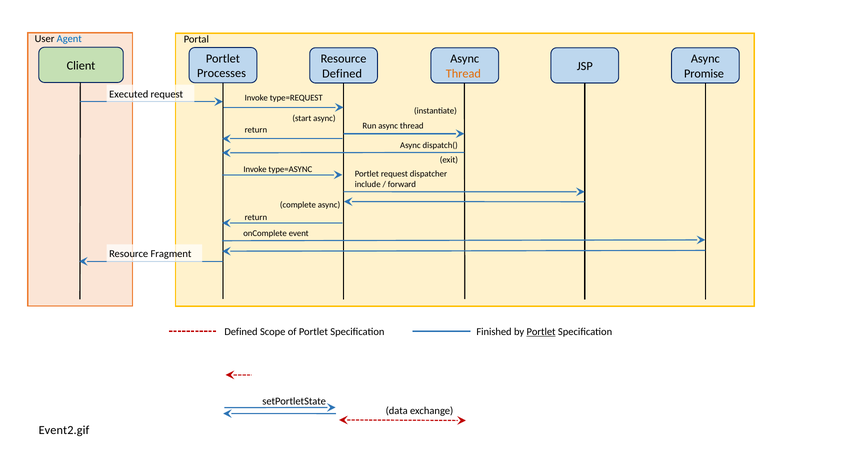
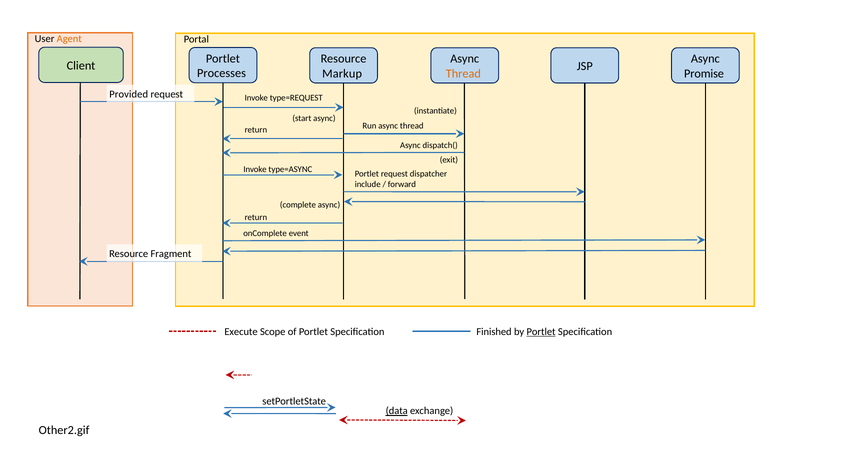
Agent colour: blue -> orange
Defined at (342, 74): Defined -> Markup
Executed: Executed -> Provided
Defined at (241, 332): Defined -> Execute
data underline: none -> present
Event2.gif: Event2.gif -> Other2.gif
